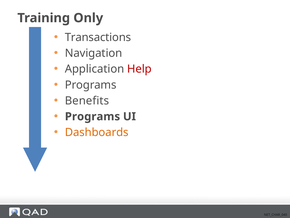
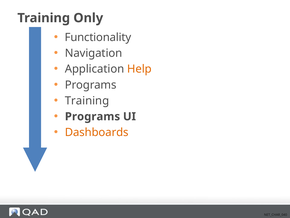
Transactions: Transactions -> Functionality
Help colour: red -> orange
Benefits at (87, 100): Benefits -> Training
